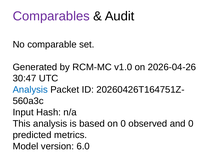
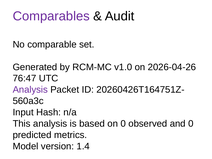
30:47: 30:47 -> 76:47
Analysis at (30, 90) colour: blue -> purple
6.0: 6.0 -> 1.4
